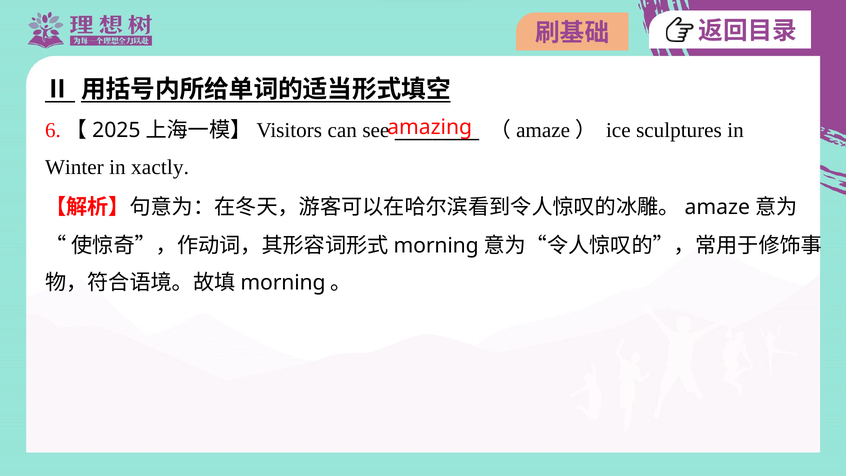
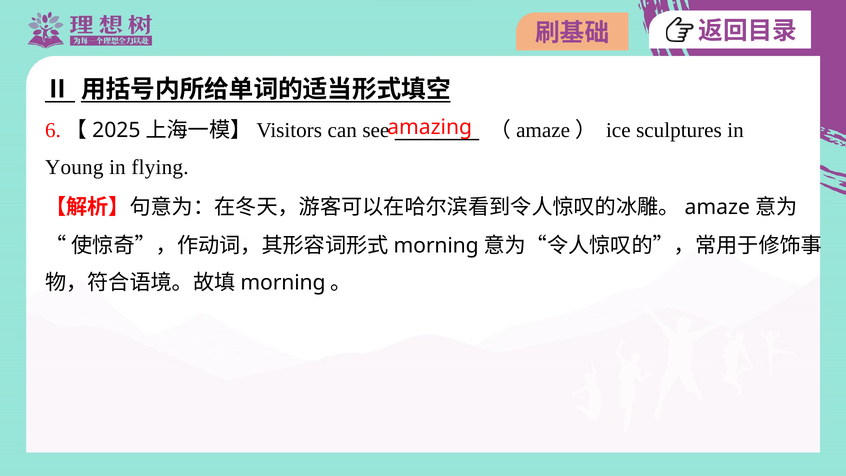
Winter: Winter -> Young
xactly: xactly -> flying
